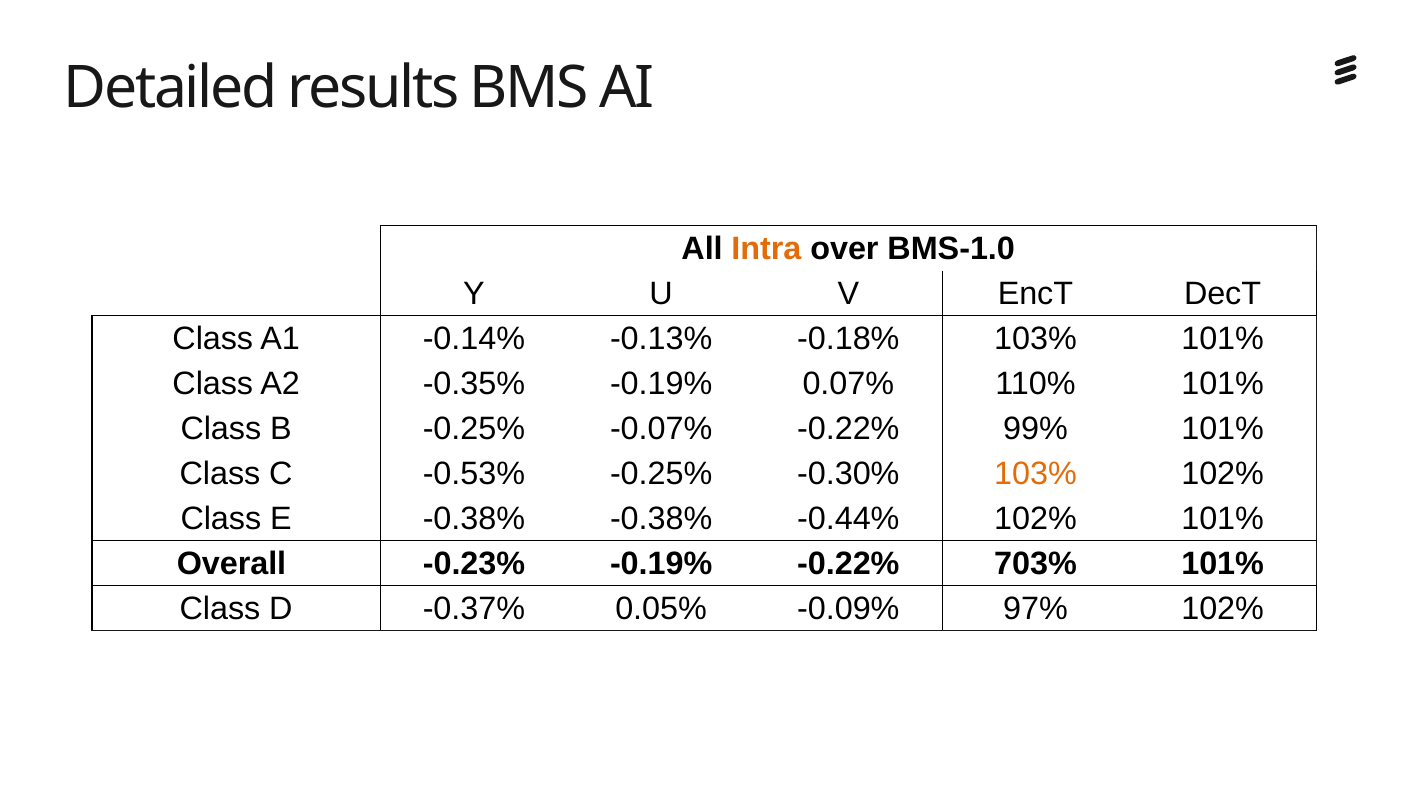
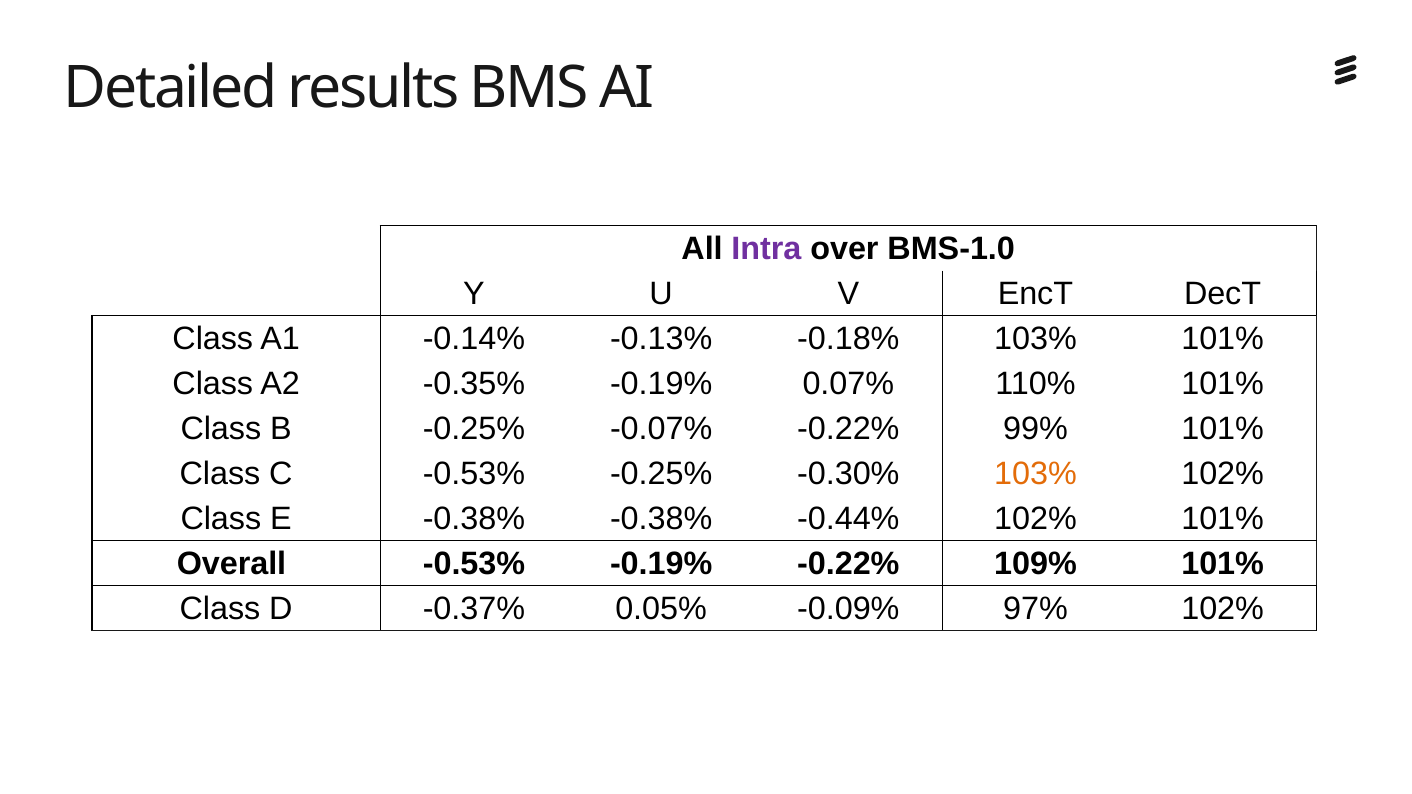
Intra colour: orange -> purple
Overall -0.23%: -0.23% -> -0.53%
703%: 703% -> 109%
